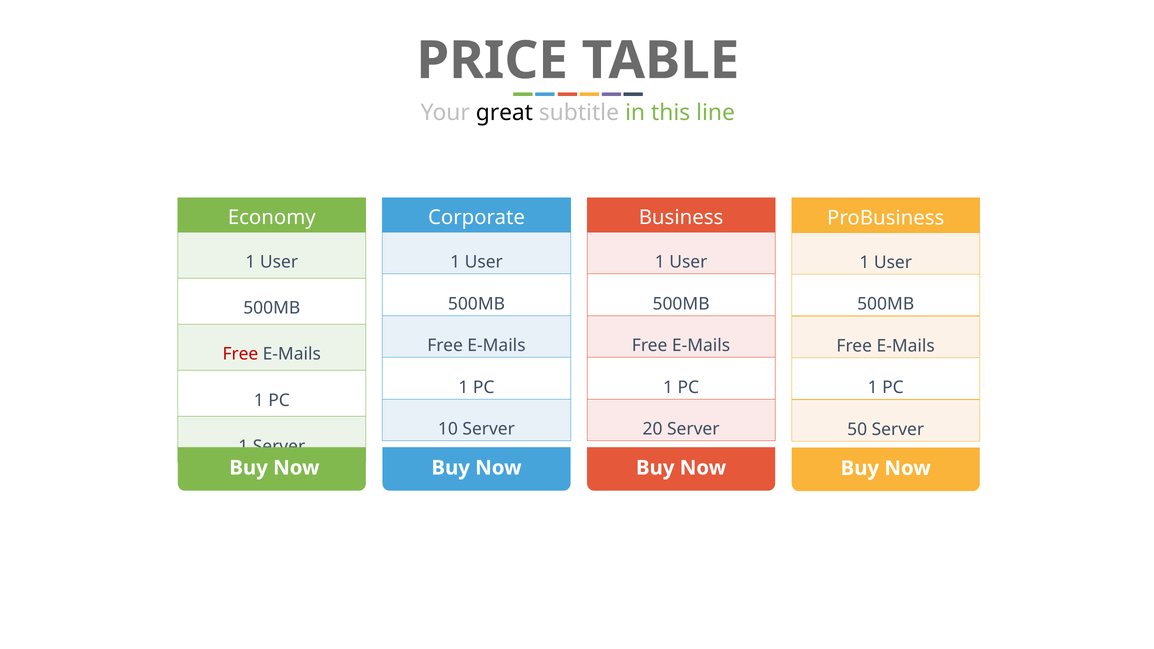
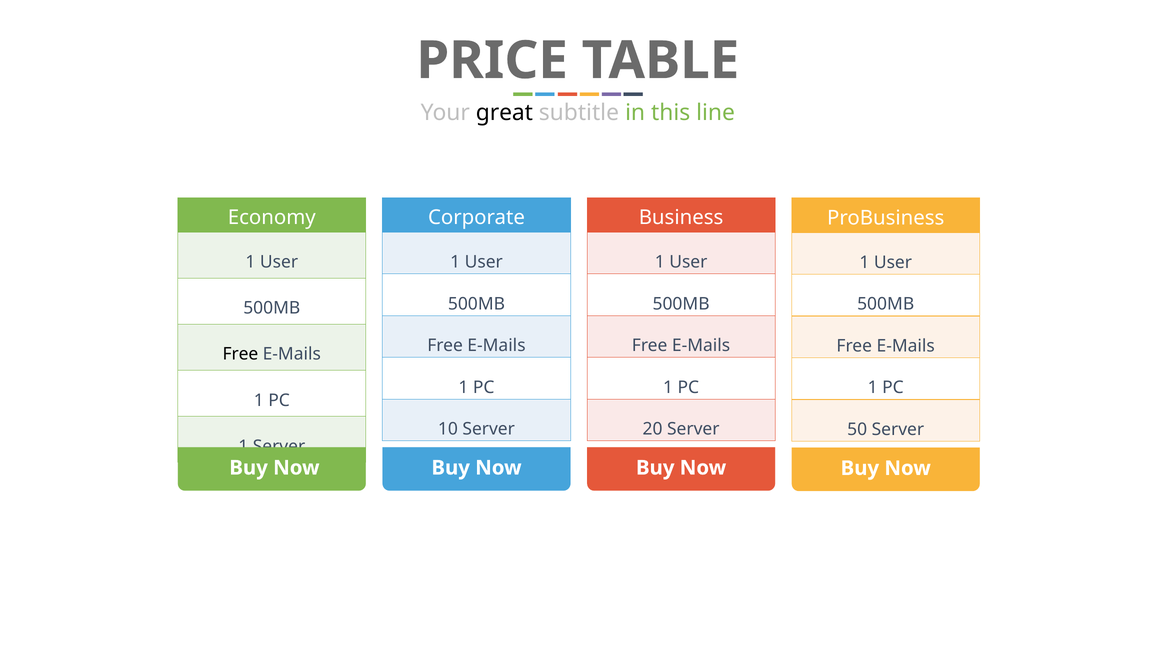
Free at (240, 354) colour: red -> black
